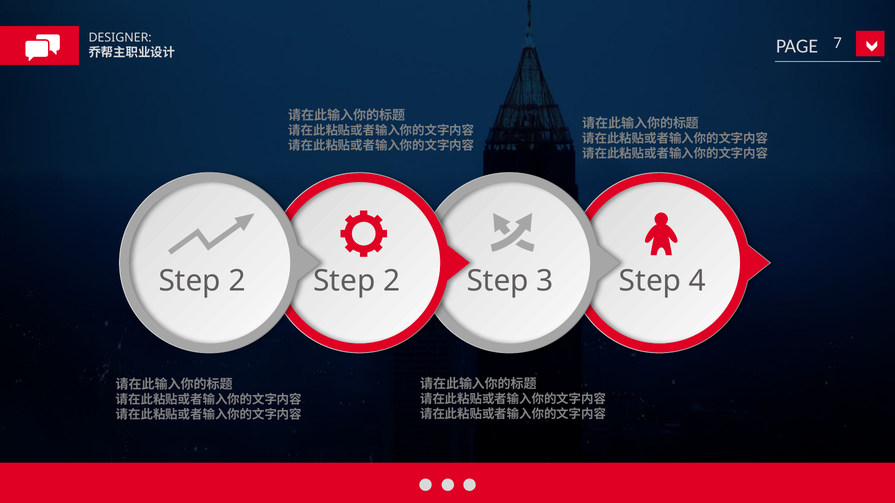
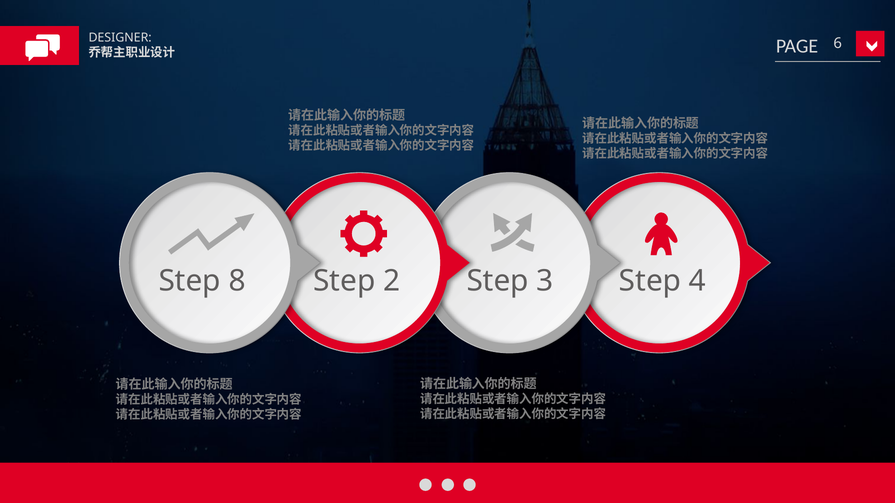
7: 7 -> 6
2 at (237, 281): 2 -> 8
